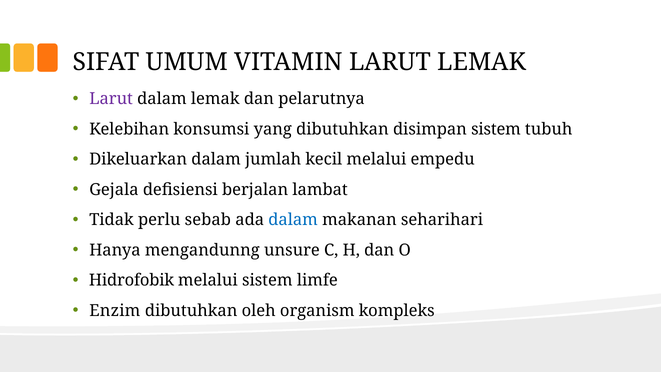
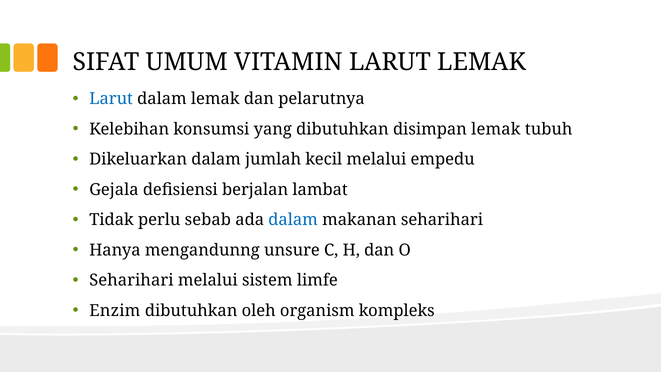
Larut at (111, 99) colour: purple -> blue
disimpan sistem: sistem -> lemak
Hidrofobik at (132, 280): Hidrofobik -> Seharihari
